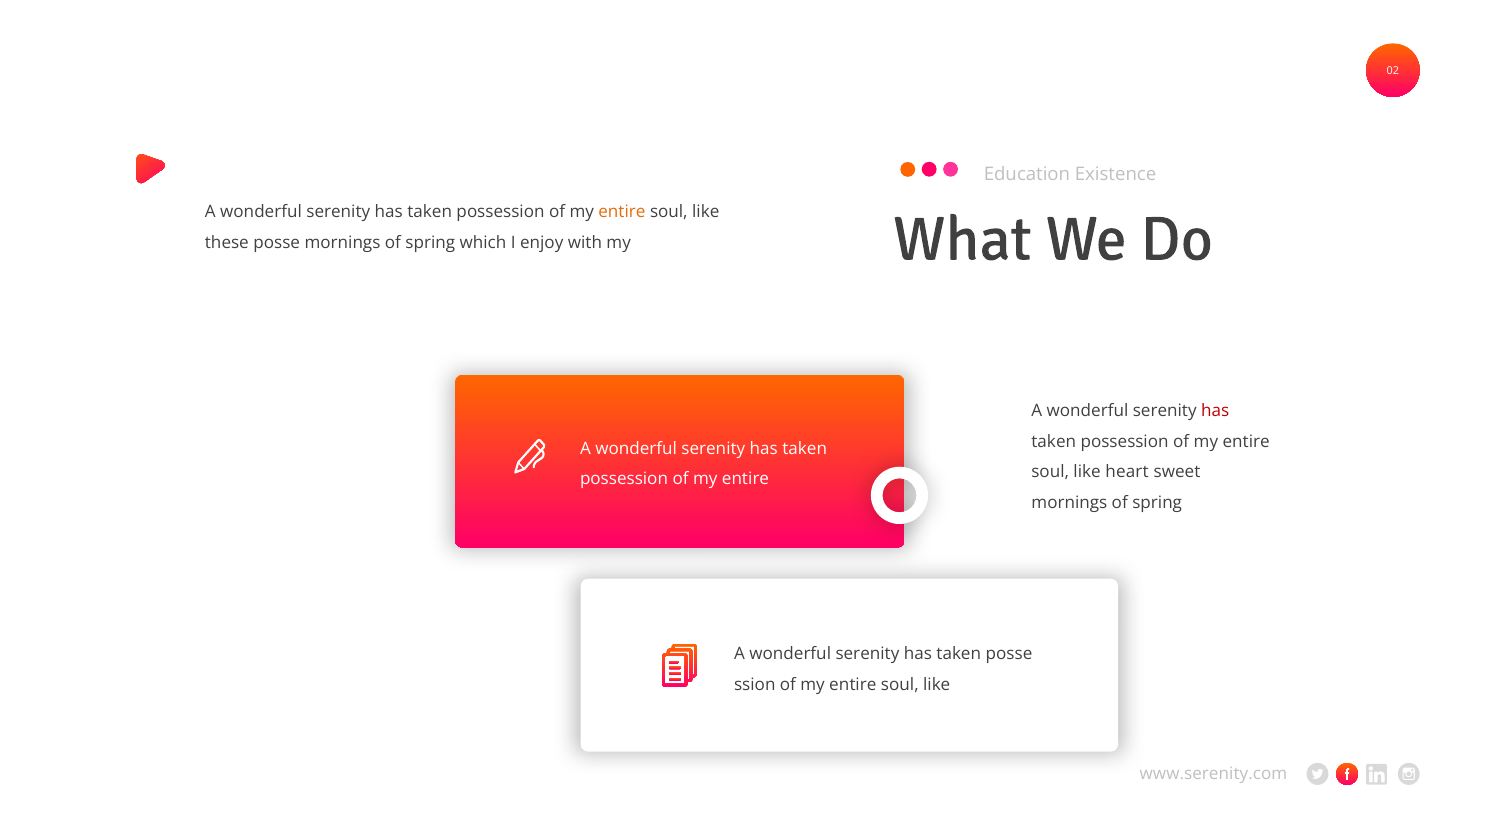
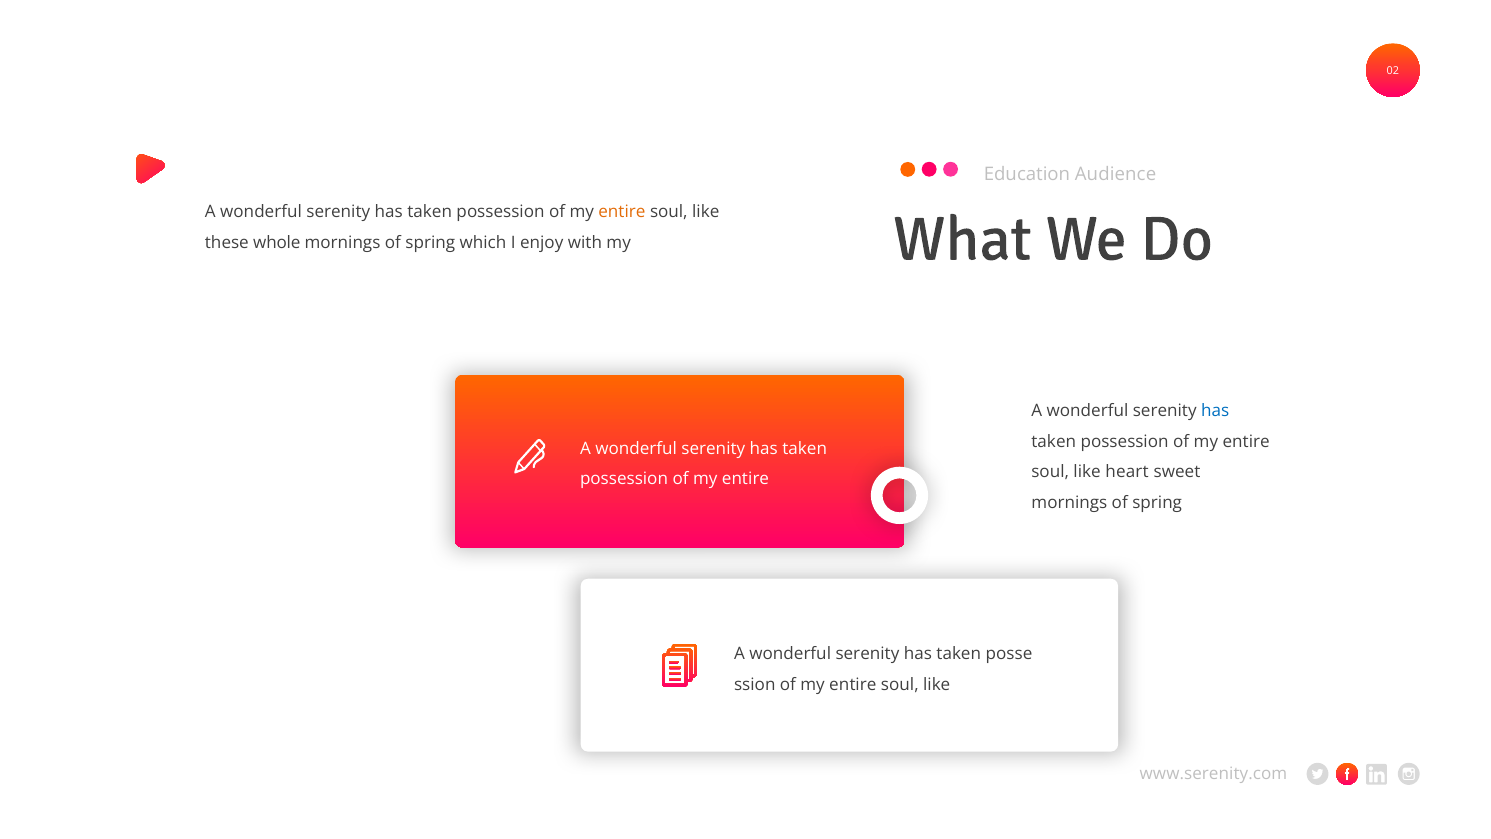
Existence: Existence -> Audience
these posse: posse -> whole
has at (1215, 411) colour: red -> blue
